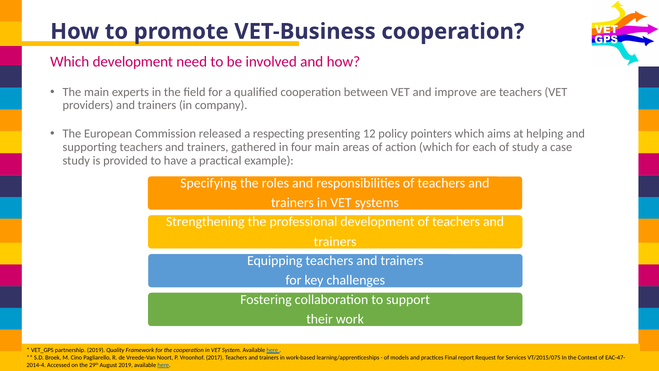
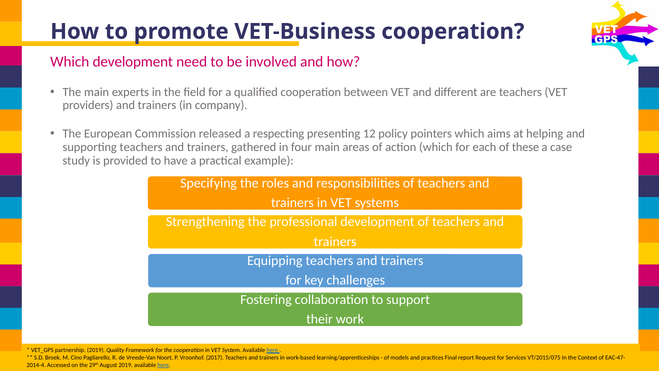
improve: improve -> different
of study: study -> these
